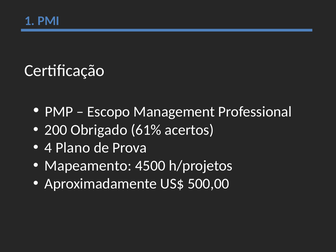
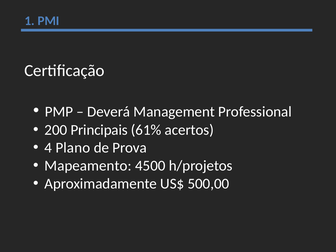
Escopo: Escopo -> Deverá
Obrigado: Obrigado -> Principais
